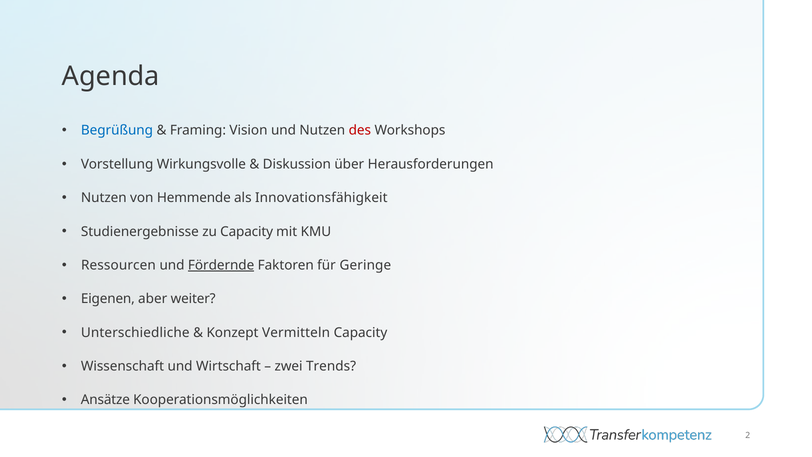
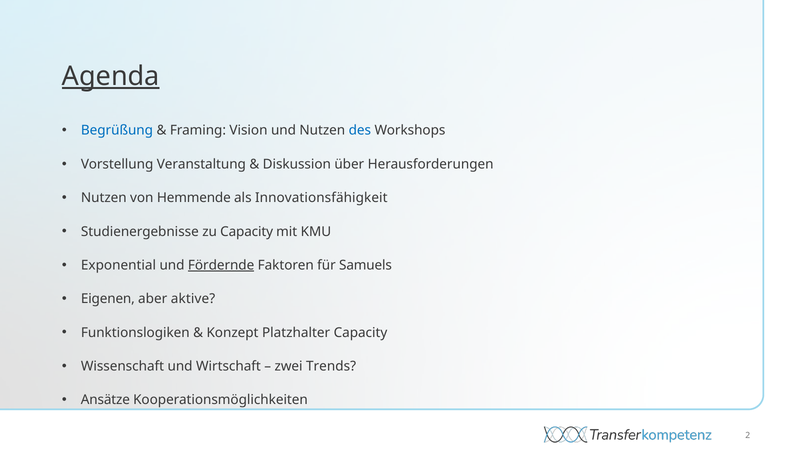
Agenda underline: none -> present
des colour: red -> blue
Wirkungsvolle: Wirkungsvolle -> Veranstaltung
Ressourcen: Ressourcen -> Exponential
Geringe: Geringe -> Samuels
weiter: weiter -> aktive
Unterschiedliche: Unterschiedliche -> Funktionslogiken
Vermitteln: Vermitteln -> Platzhalter
